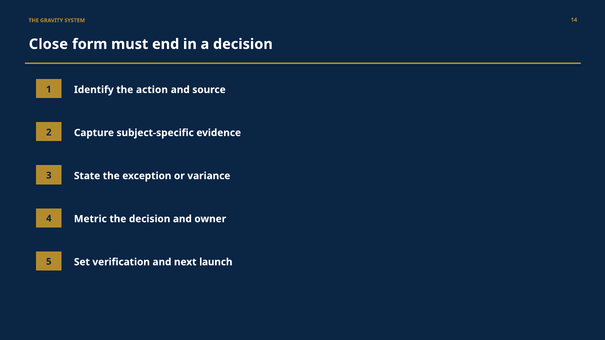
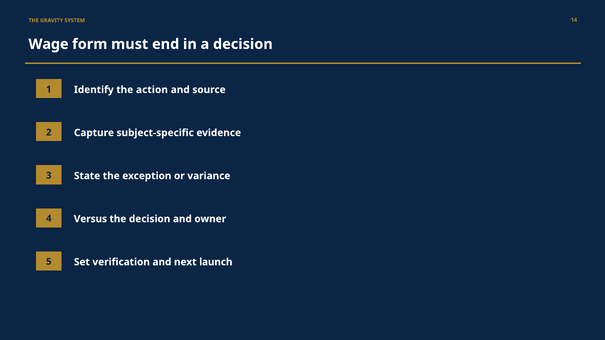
Close: Close -> Wage
Metric: Metric -> Versus
